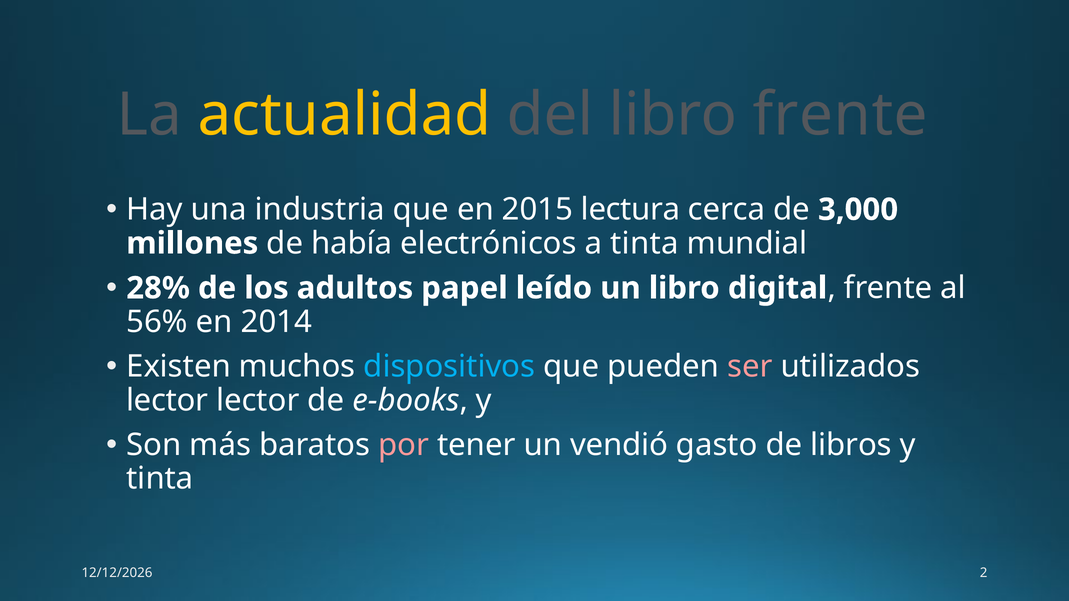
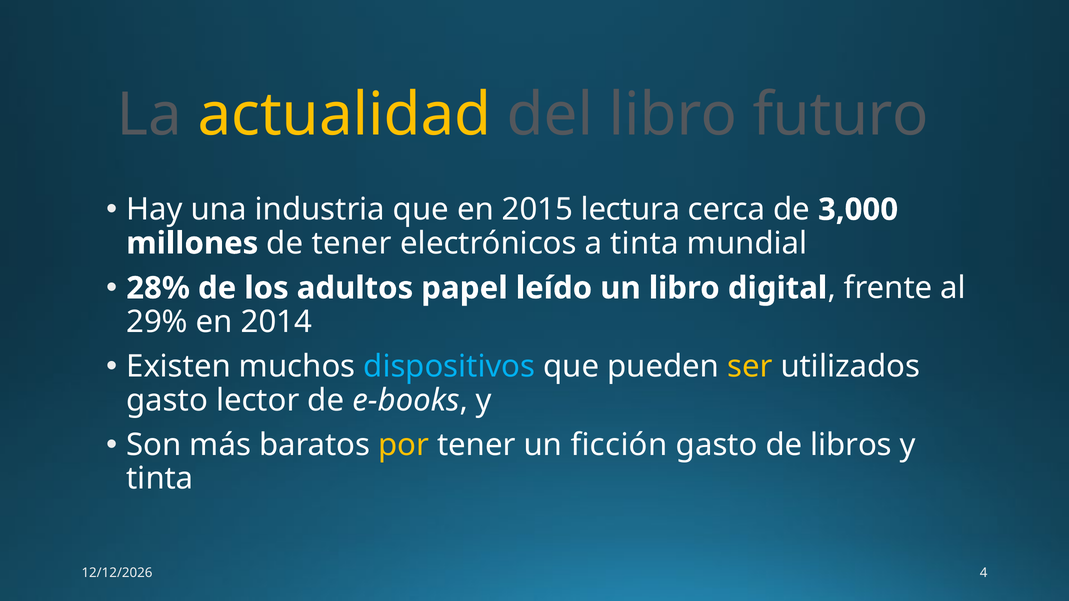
libro frente: frente -> futuro
de había: había -> tener
56%: 56% -> 29%
ser colour: pink -> yellow
lector at (167, 400): lector -> gasto
por colour: pink -> yellow
vendió: vendió -> ficción
2: 2 -> 4
